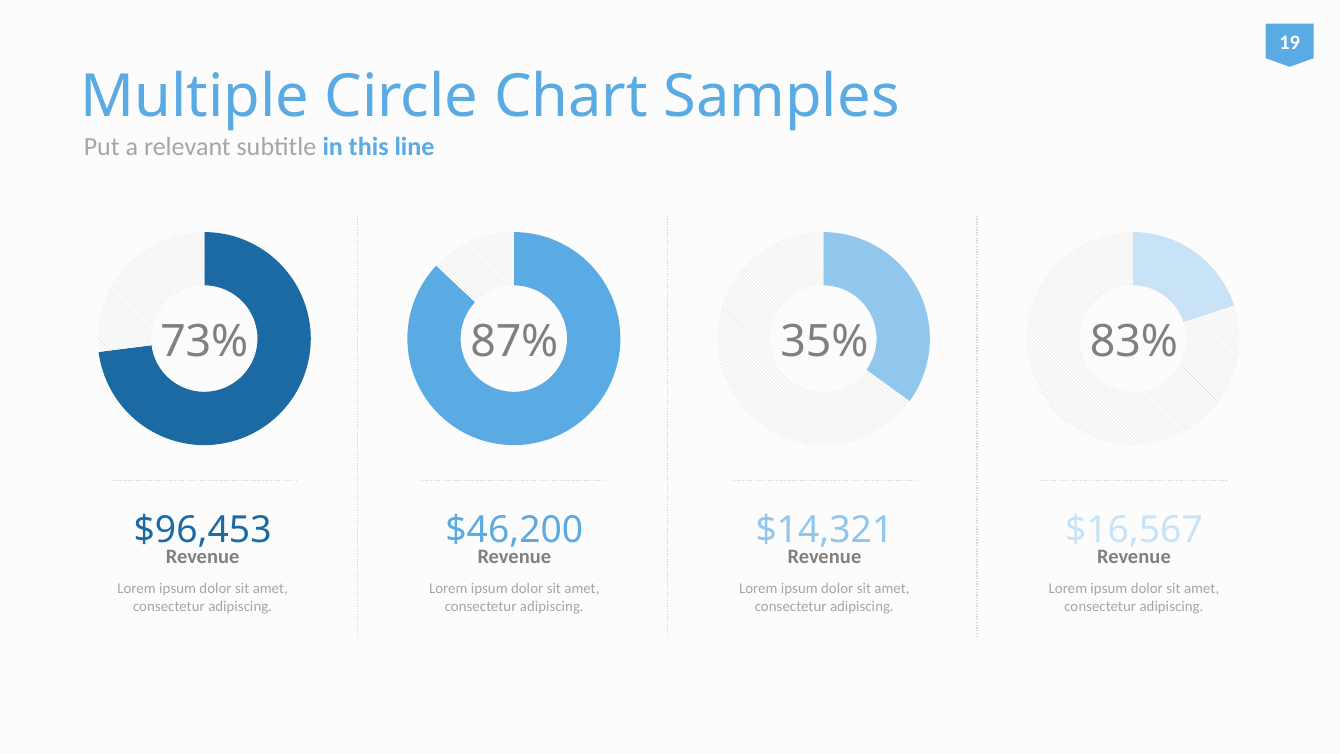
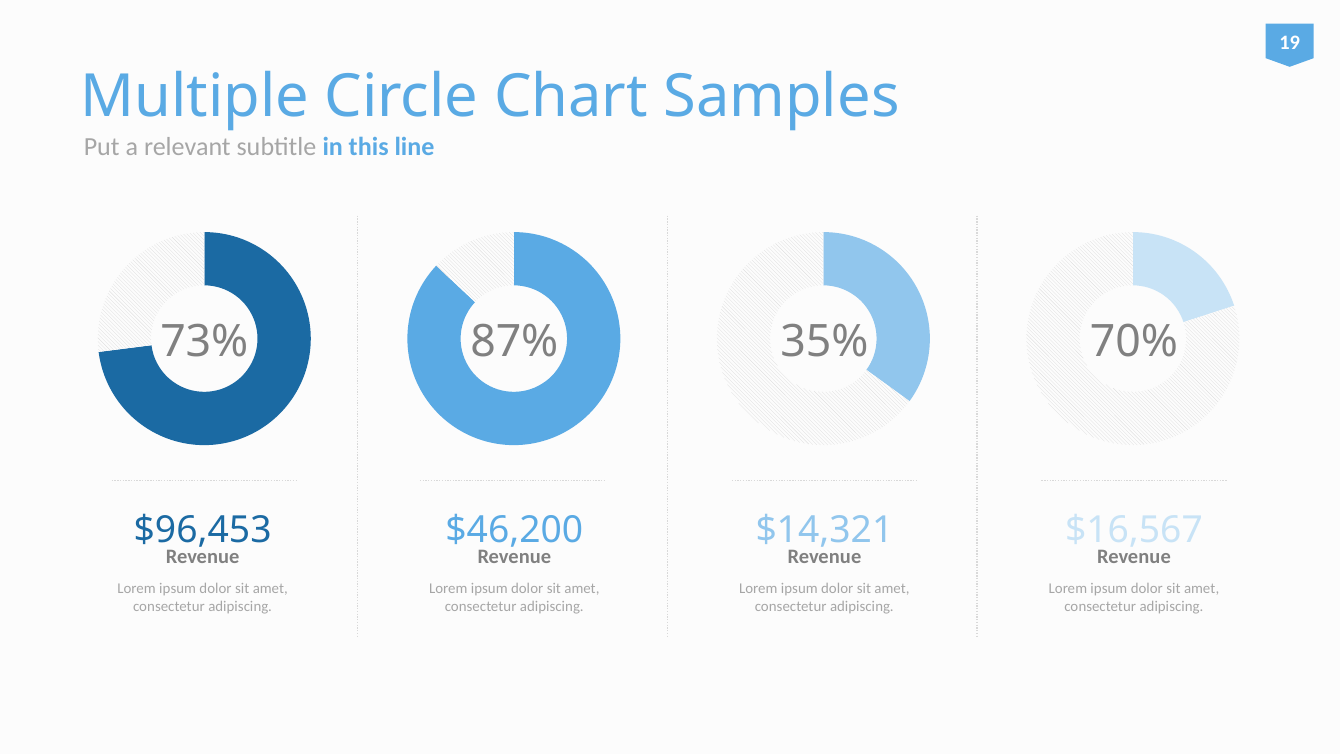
83%: 83% -> 70%
